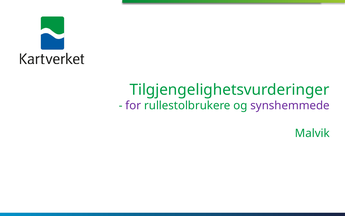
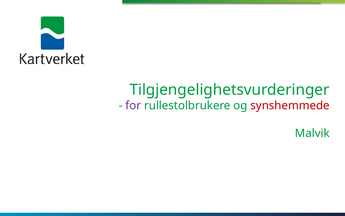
synshemmede colour: purple -> red
